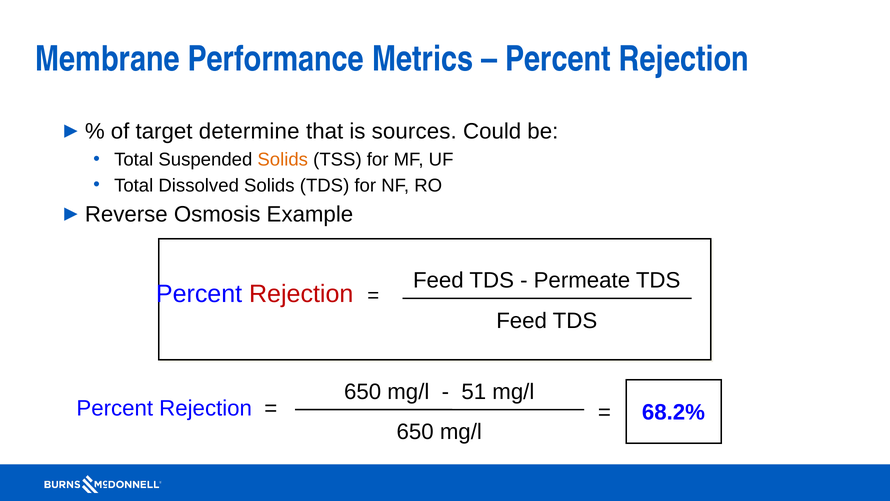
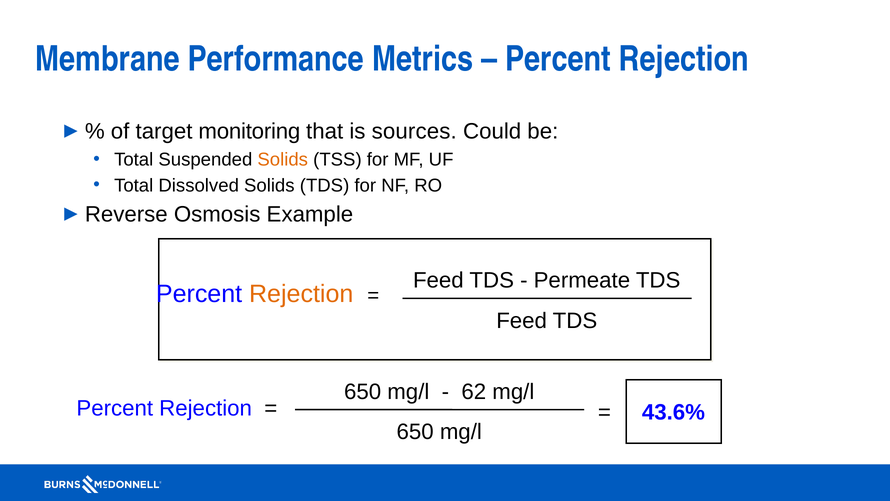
determine: determine -> monitoring
Rejection at (301, 294) colour: red -> orange
51: 51 -> 62
68.2%: 68.2% -> 43.6%
